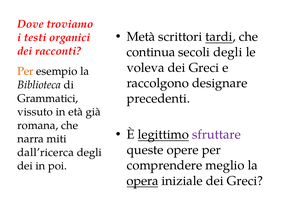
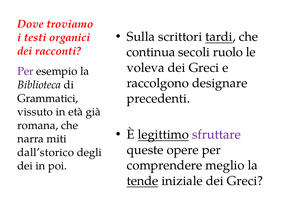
Metà: Metà -> Sulla
secoli degli: degli -> ruolo
Per at (25, 71) colour: orange -> purple
dall’ricerca: dall’ricerca -> dall’storico
opera: opera -> tende
